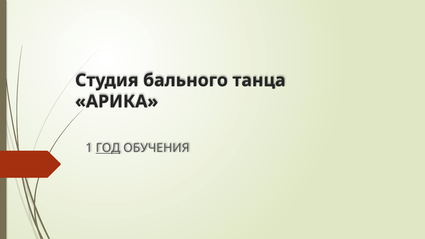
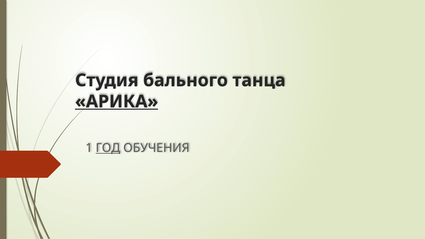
АРИКА underline: none -> present
